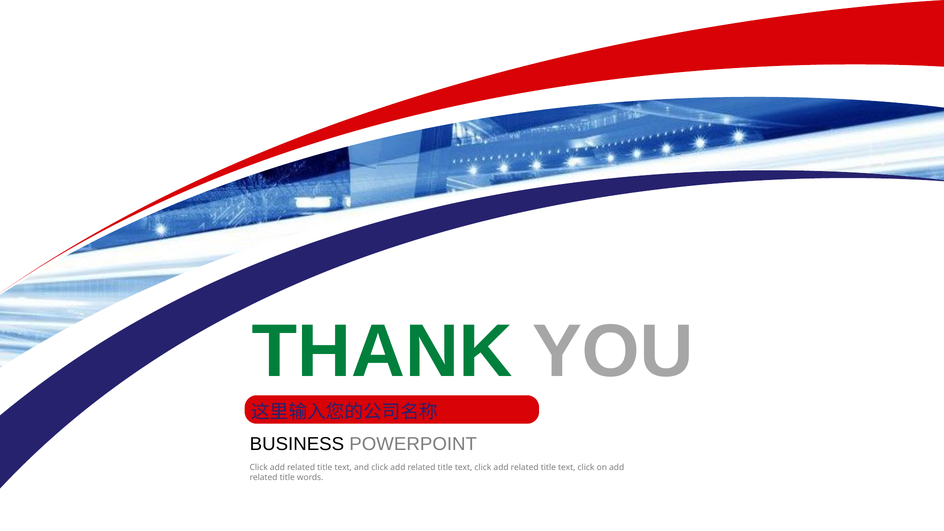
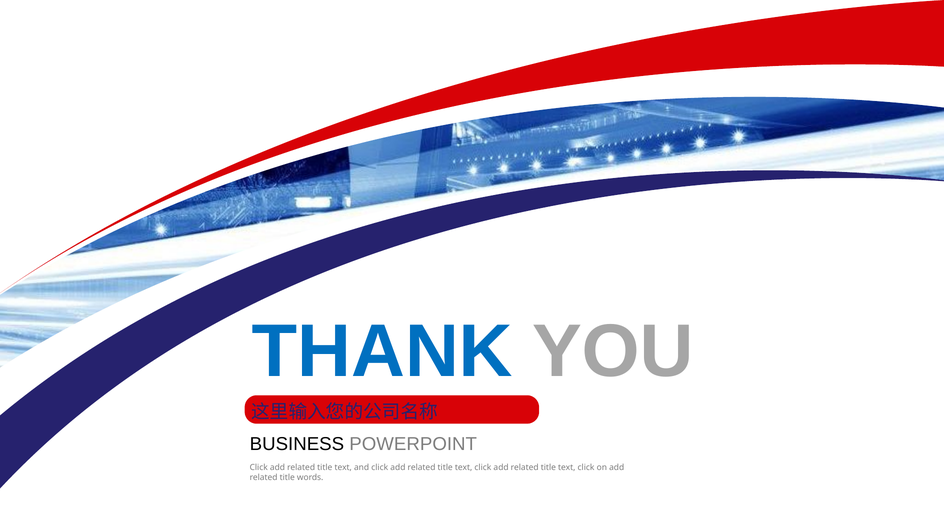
THANK colour: green -> blue
